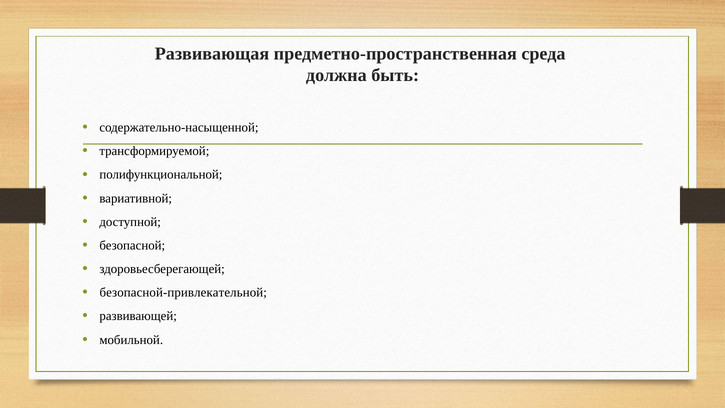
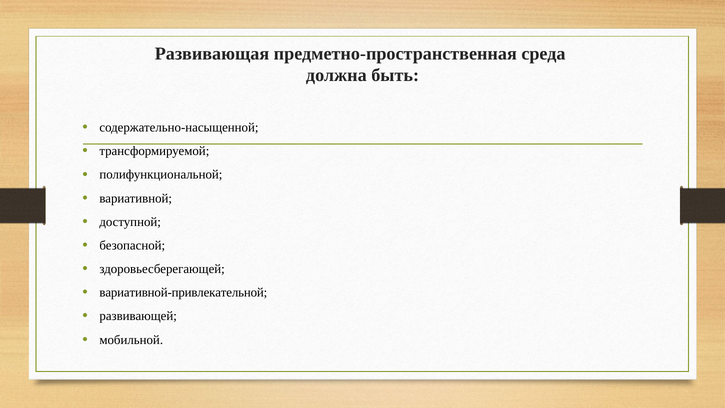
безопасной-привлекательной: безопасной-привлекательной -> вариативной-привлекательной
